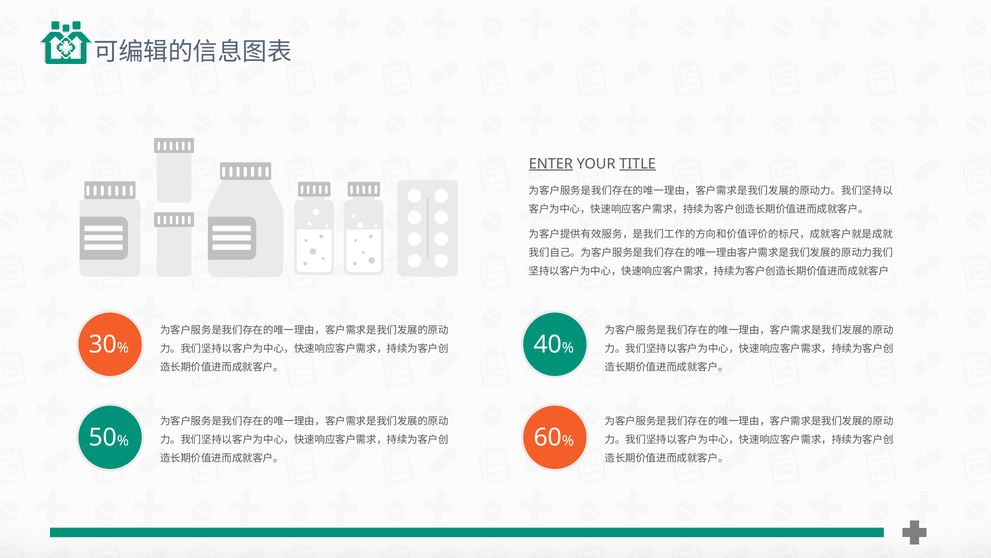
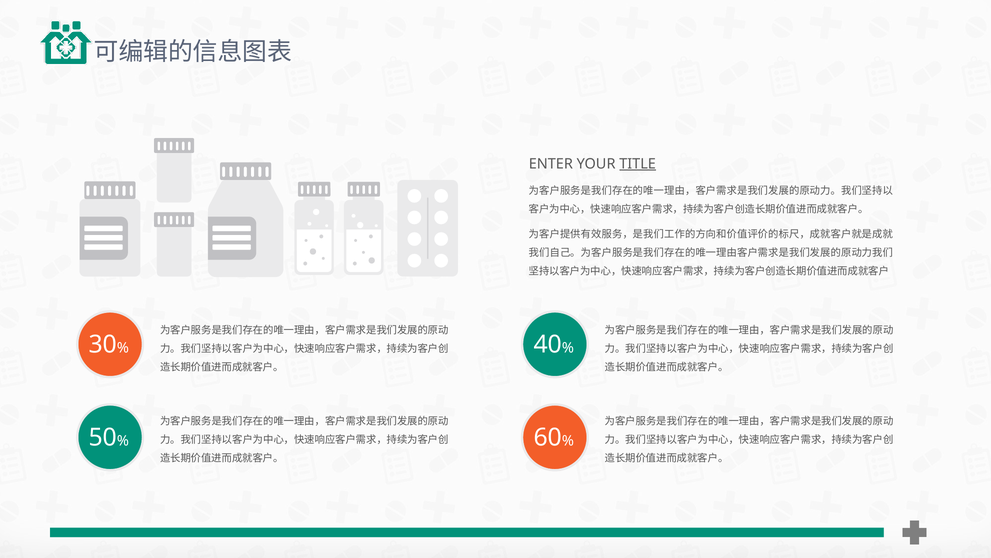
ENTER underline: present -> none
